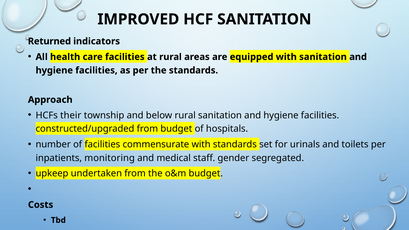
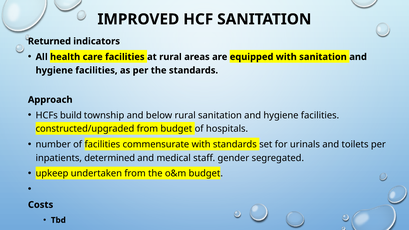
their: their -> build
monitoring: monitoring -> determined
